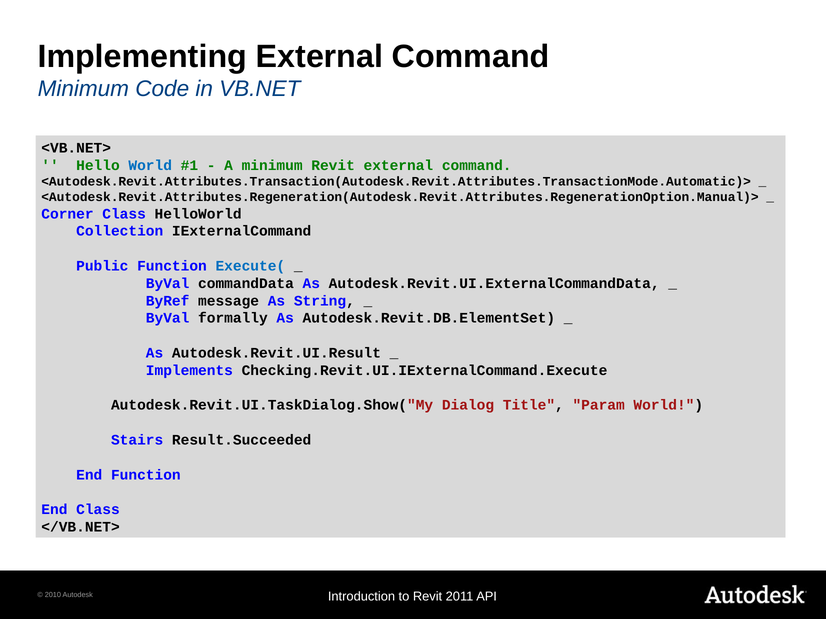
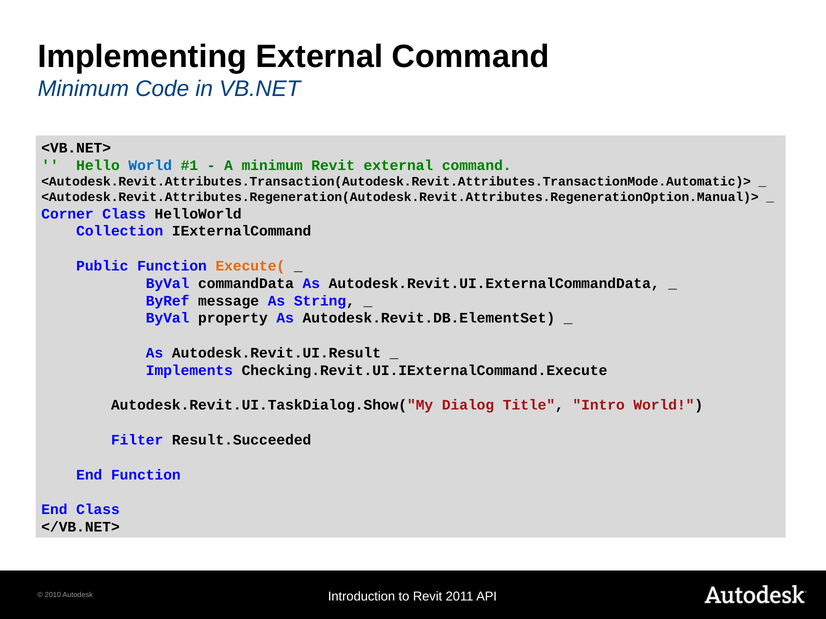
Execute( colour: blue -> orange
formally: formally -> property
Param: Param -> Intro
Stairs: Stairs -> Filter
